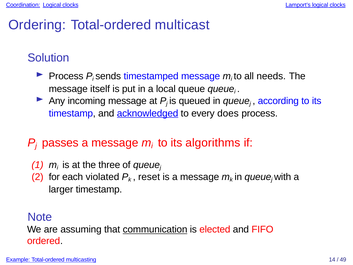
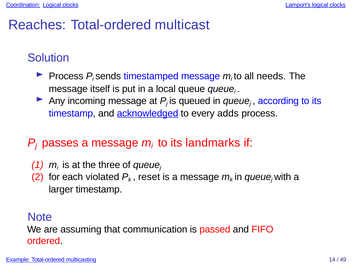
Ordering: Ordering -> Reaches
does: does -> adds
algorithms: algorithms -> landmarks
communication underline: present -> none
elected: elected -> passed
